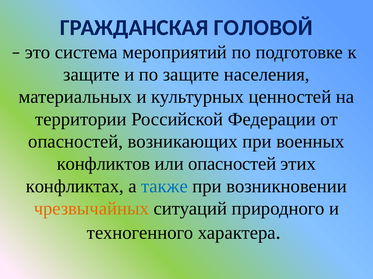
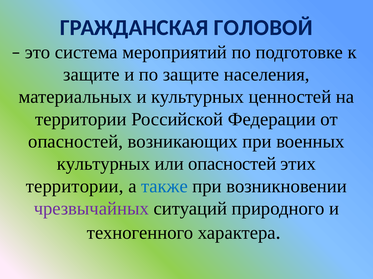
конфликтов at (104, 164): конфликтов -> культурных
конфликтах at (75, 187): конфликтах -> территории
чрезвычайных colour: orange -> purple
